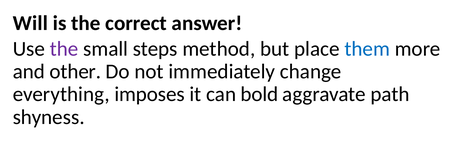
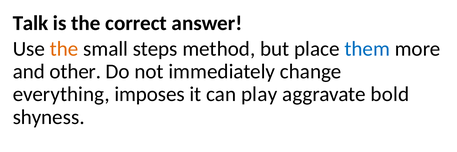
Will: Will -> Talk
the at (64, 49) colour: purple -> orange
bold: bold -> play
path: path -> bold
